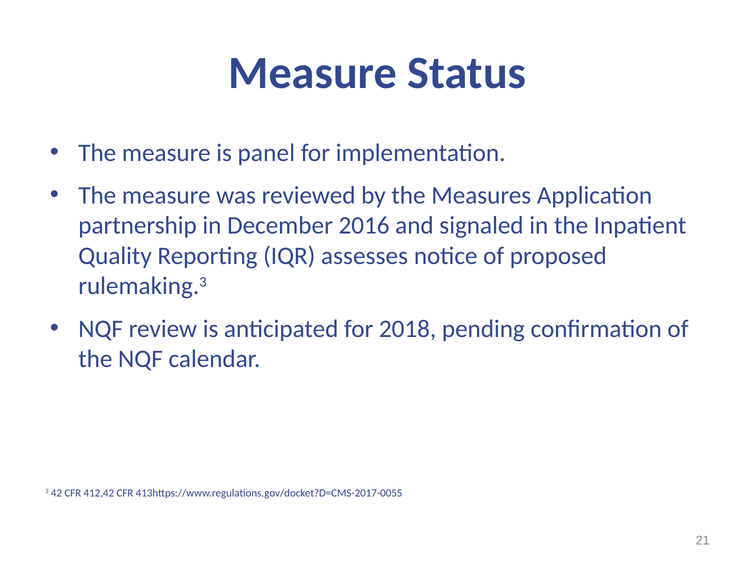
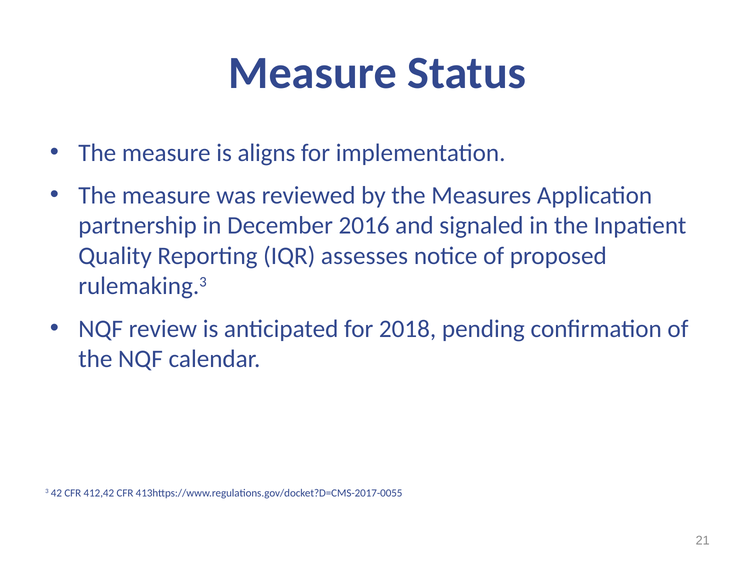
panel: panel -> aligns
